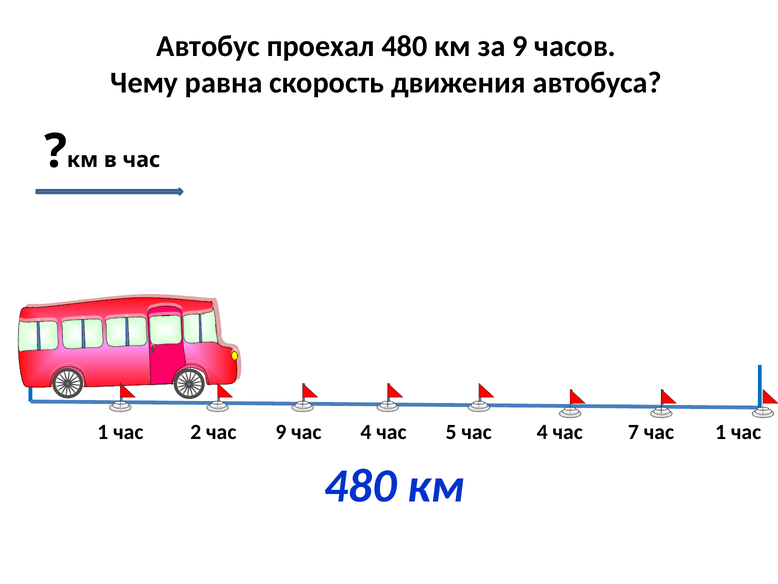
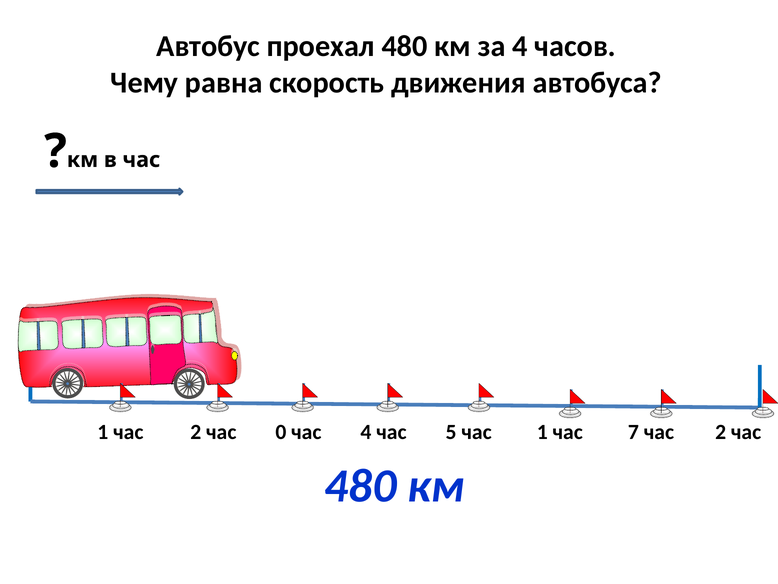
за 9: 9 -> 4
час 9: 9 -> 0
5 час 4: 4 -> 1
7 час 1: 1 -> 2
